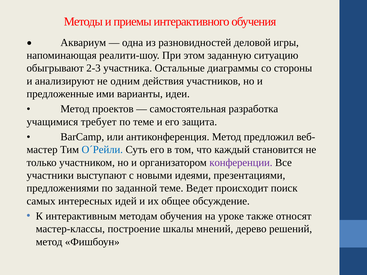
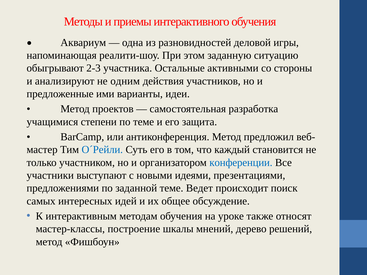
диаграммы: диаграммы -> активными
требует: требует -> степени
конференции colour: purple -> blue
